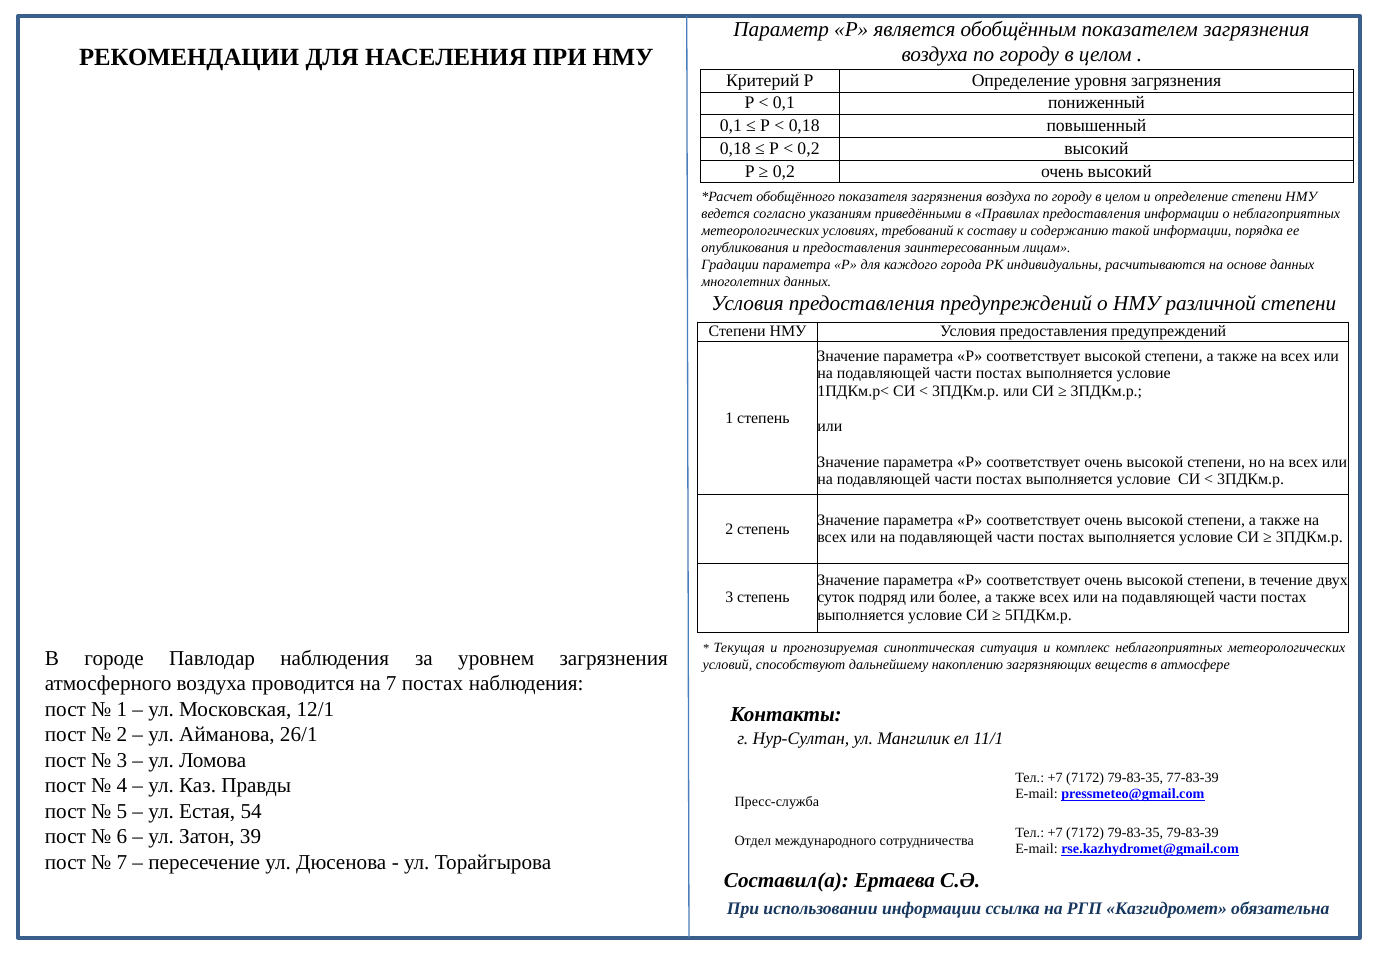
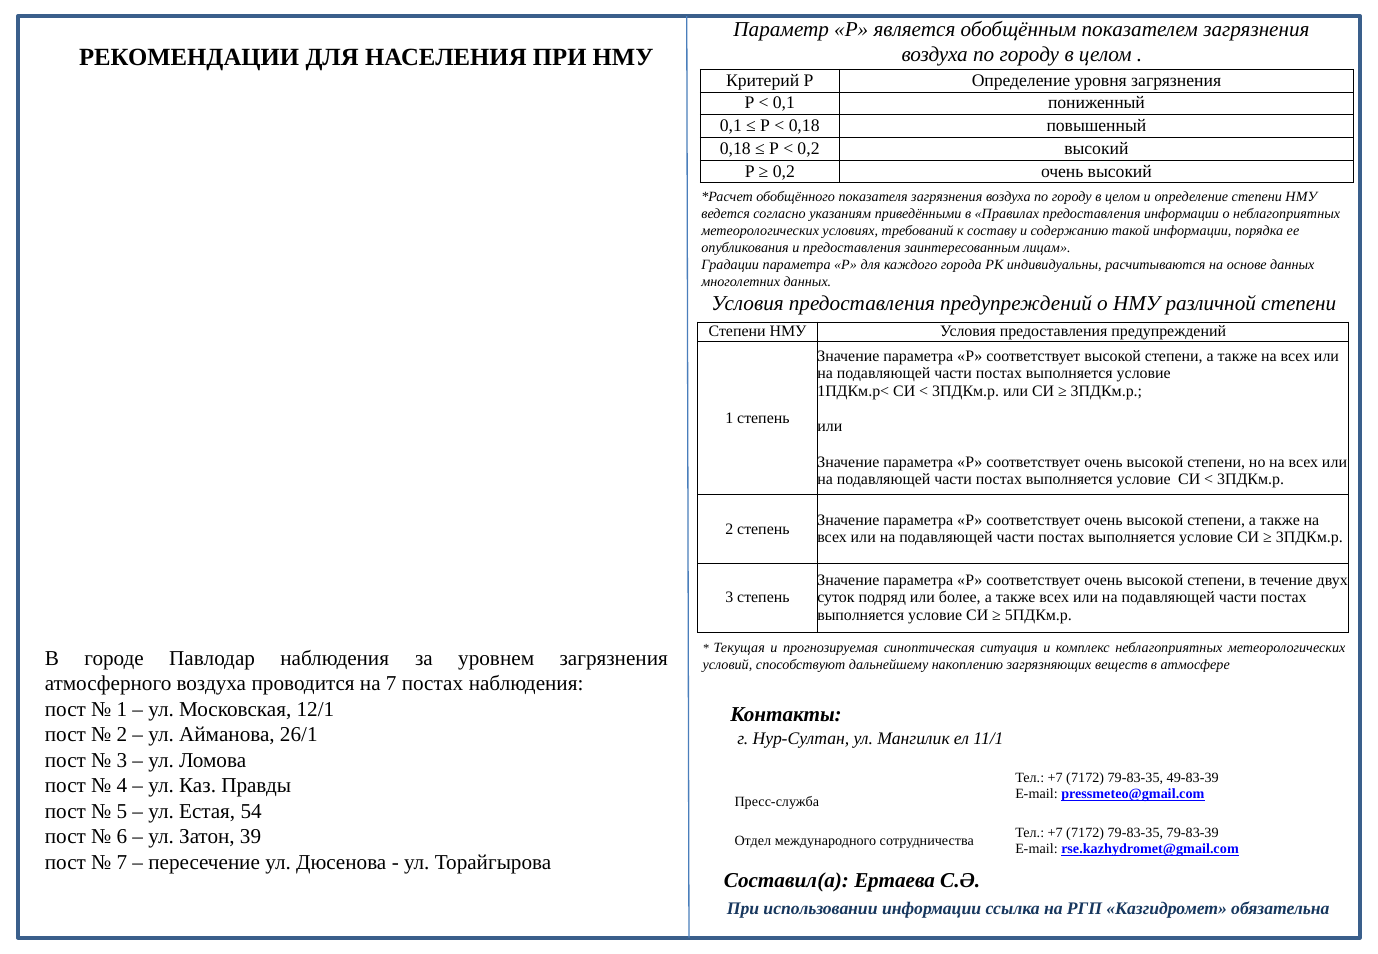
77-83-39: 77-83-39 -> 49-83-39
